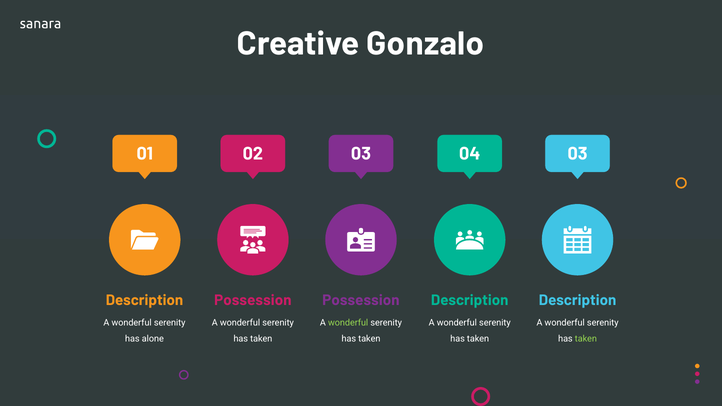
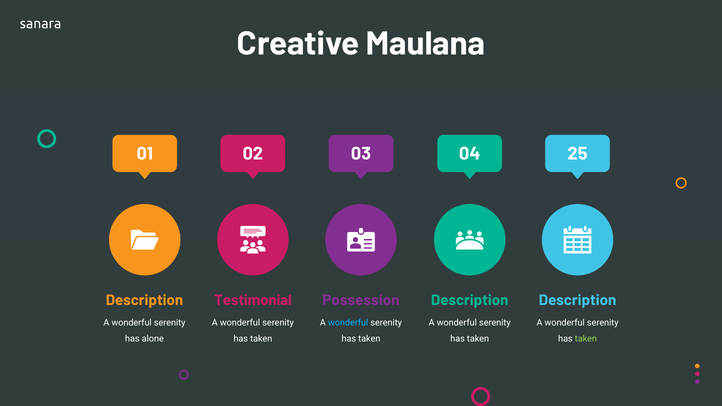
Gonzalo: Gonzalo -> Maulana
04 03: 03 -> 25
Possession at (253, 300): Possession -> Testimonial
wonderful at (348, 323) colour: light green -> light blue
